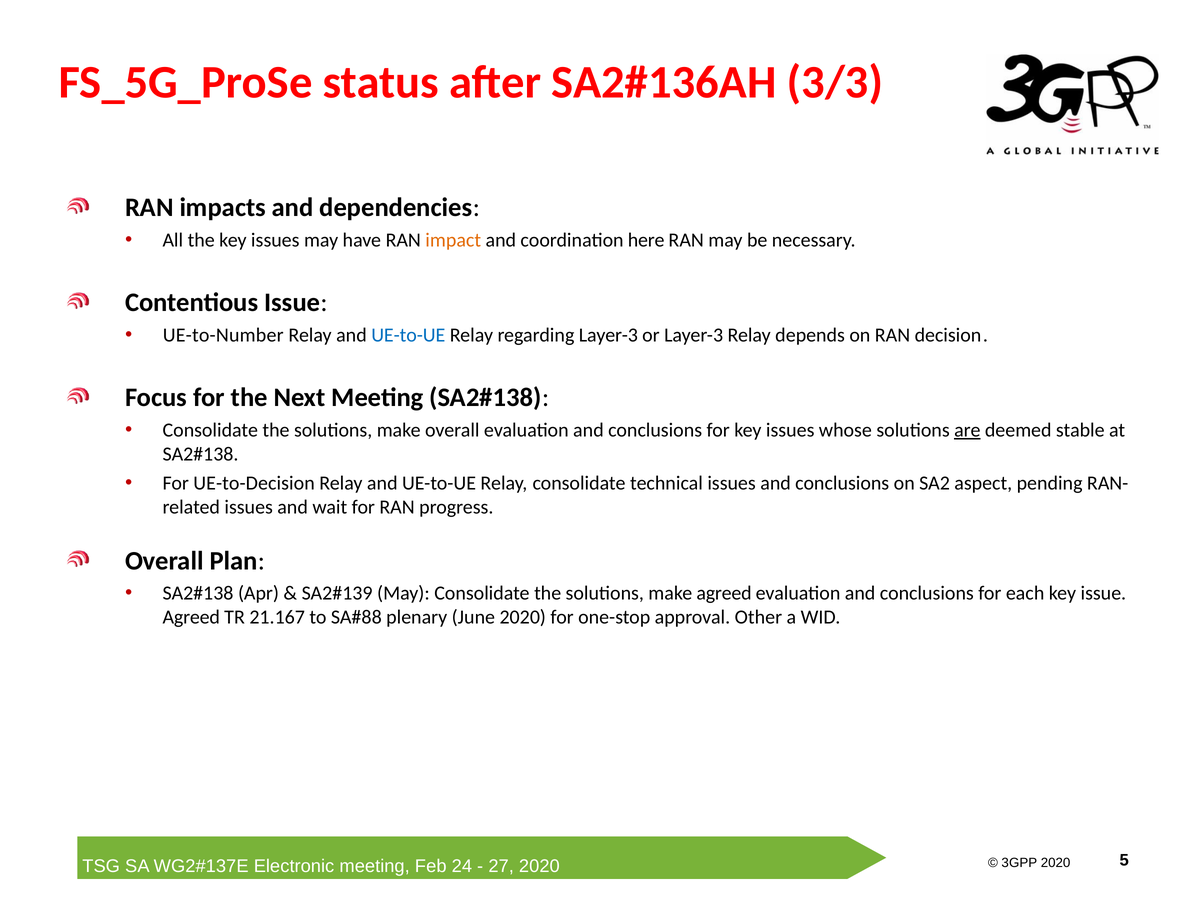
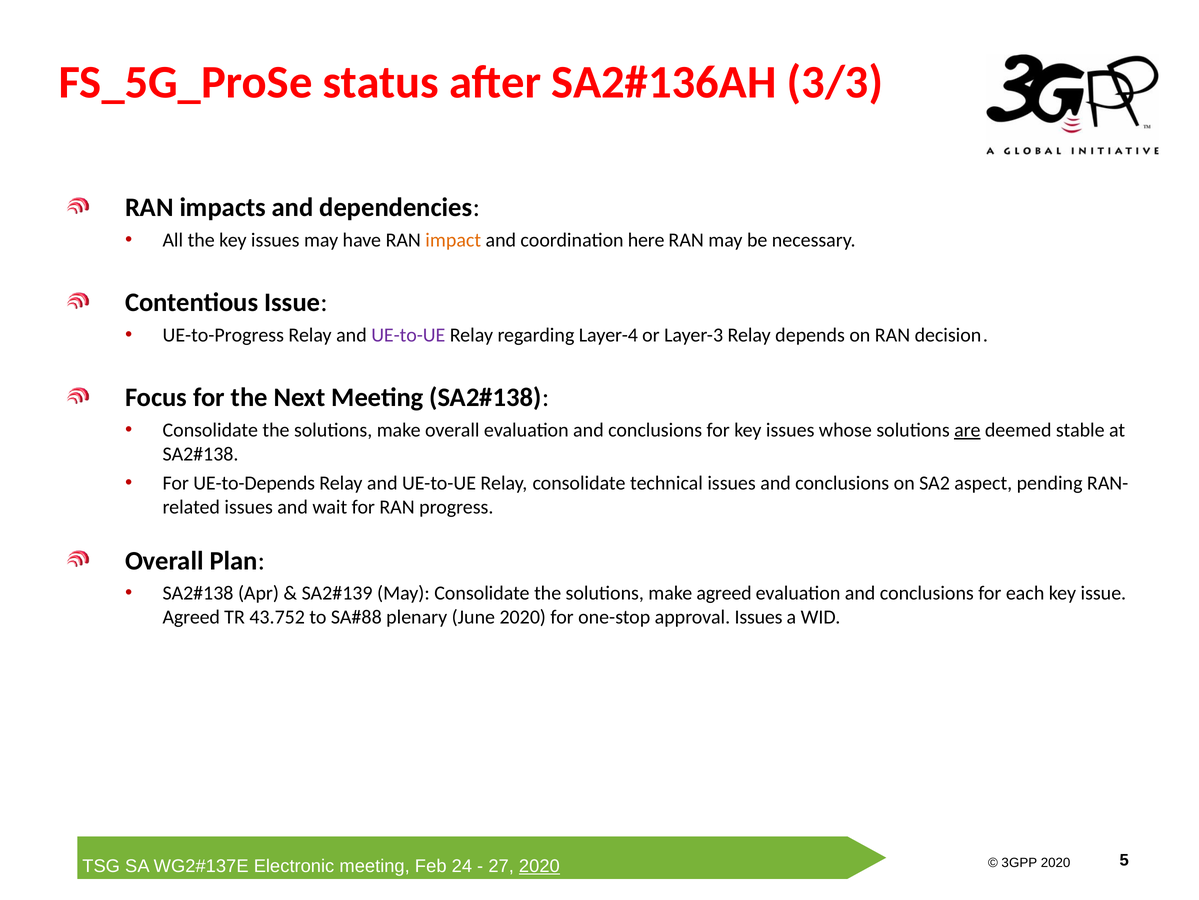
UE-to-Number: UE-to-Number -> UE-to-Progress
UE-to-UE at (408, 335) colour: blue -> purple
regarding Layer-3: Layer-3 -> Layer-4
UE-to-Decision: UE-to-Decision -> UE-to-Depends
21.167: 21.167 -> 43.752
approval Other: Other -> Issues
2020 at (539, 866) underline: none -> present
